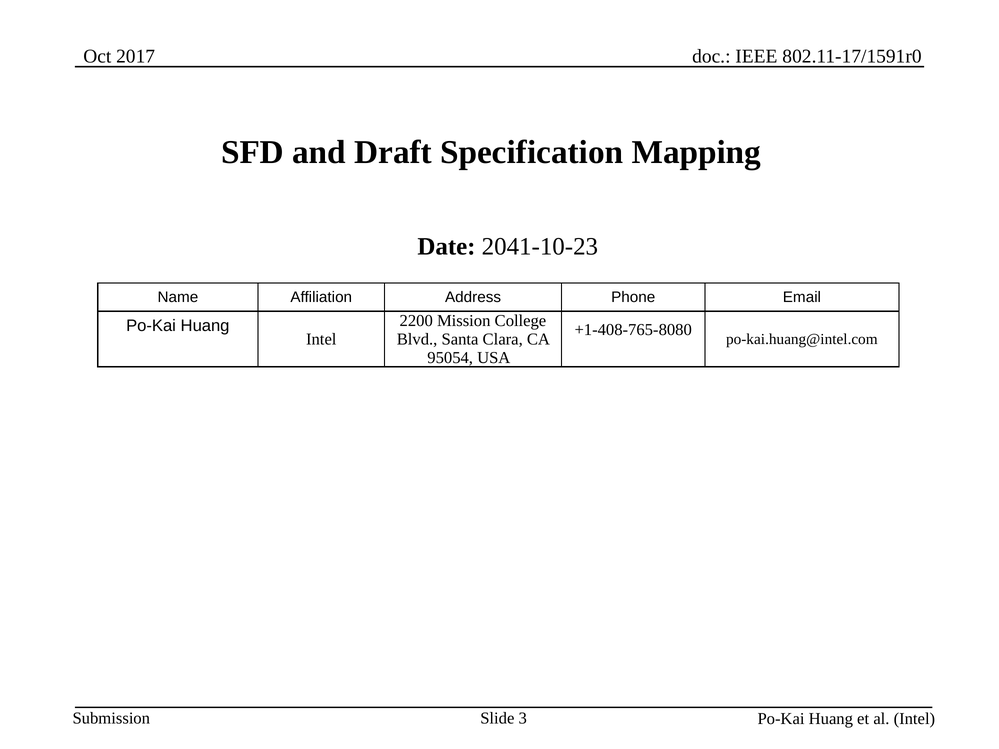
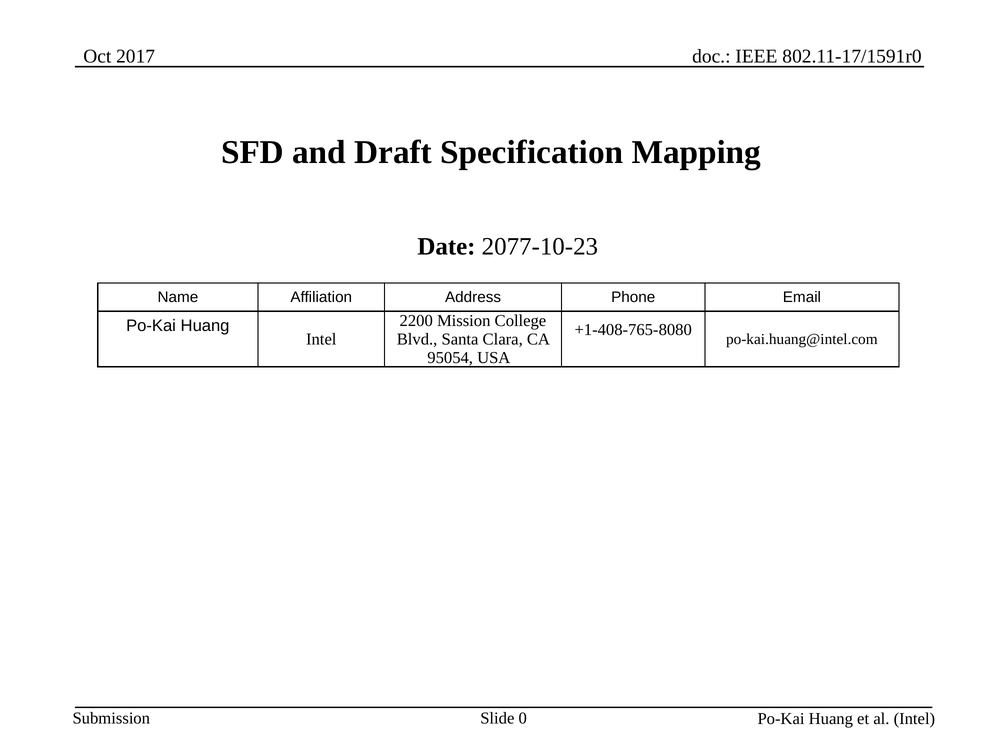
2041-10-23: 2041-10-23 -> 2077-10-23
3: 3 -> 0
